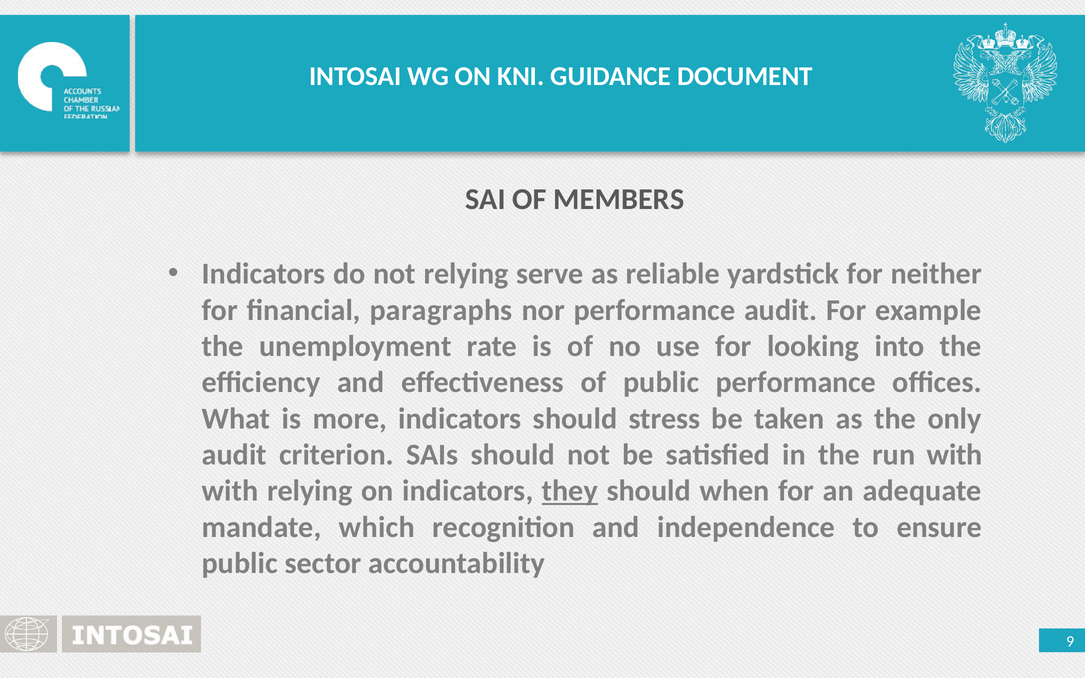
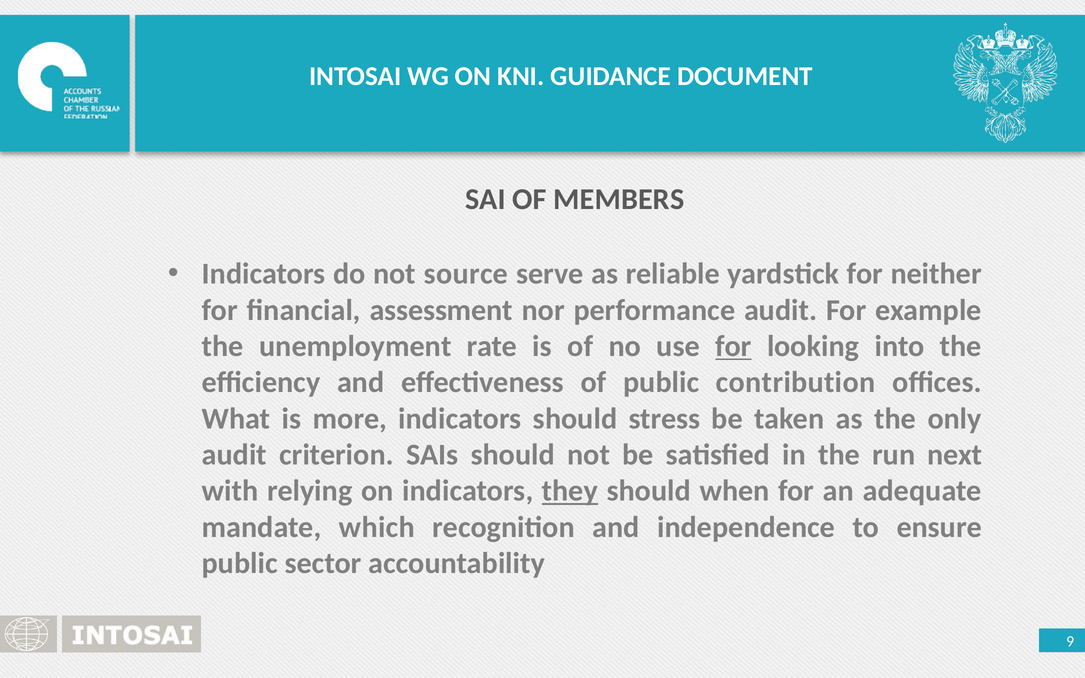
not relying: relying -> source
paragraphs: paragraphs -> assessment
for at (733, 346) underline: none -> present
public performance: performance -> contribution
run with: with -> next
